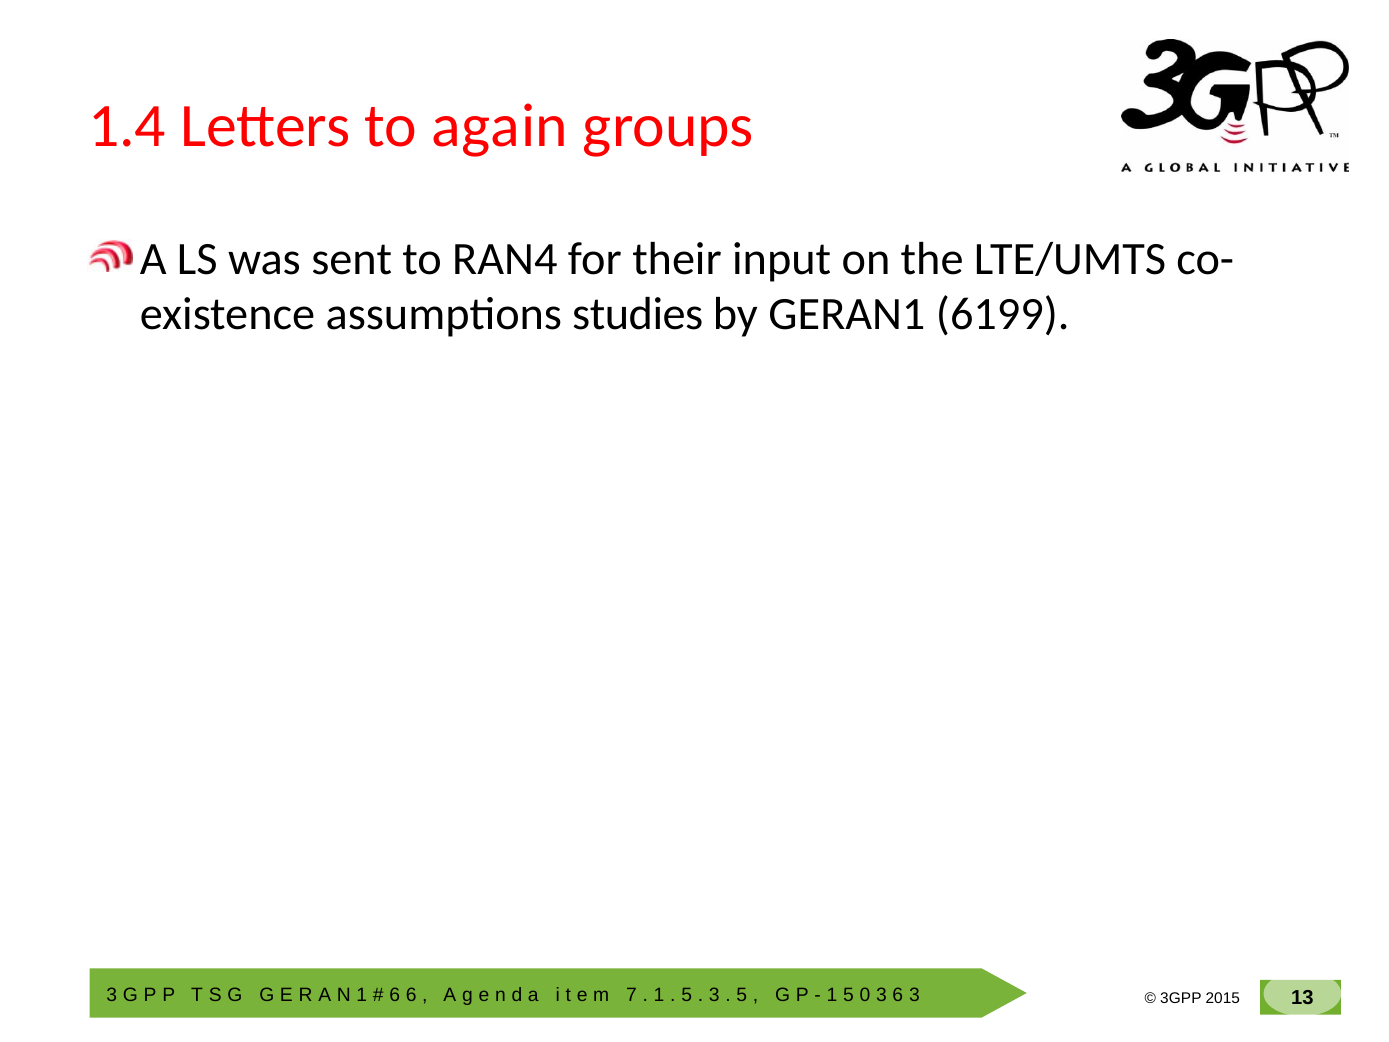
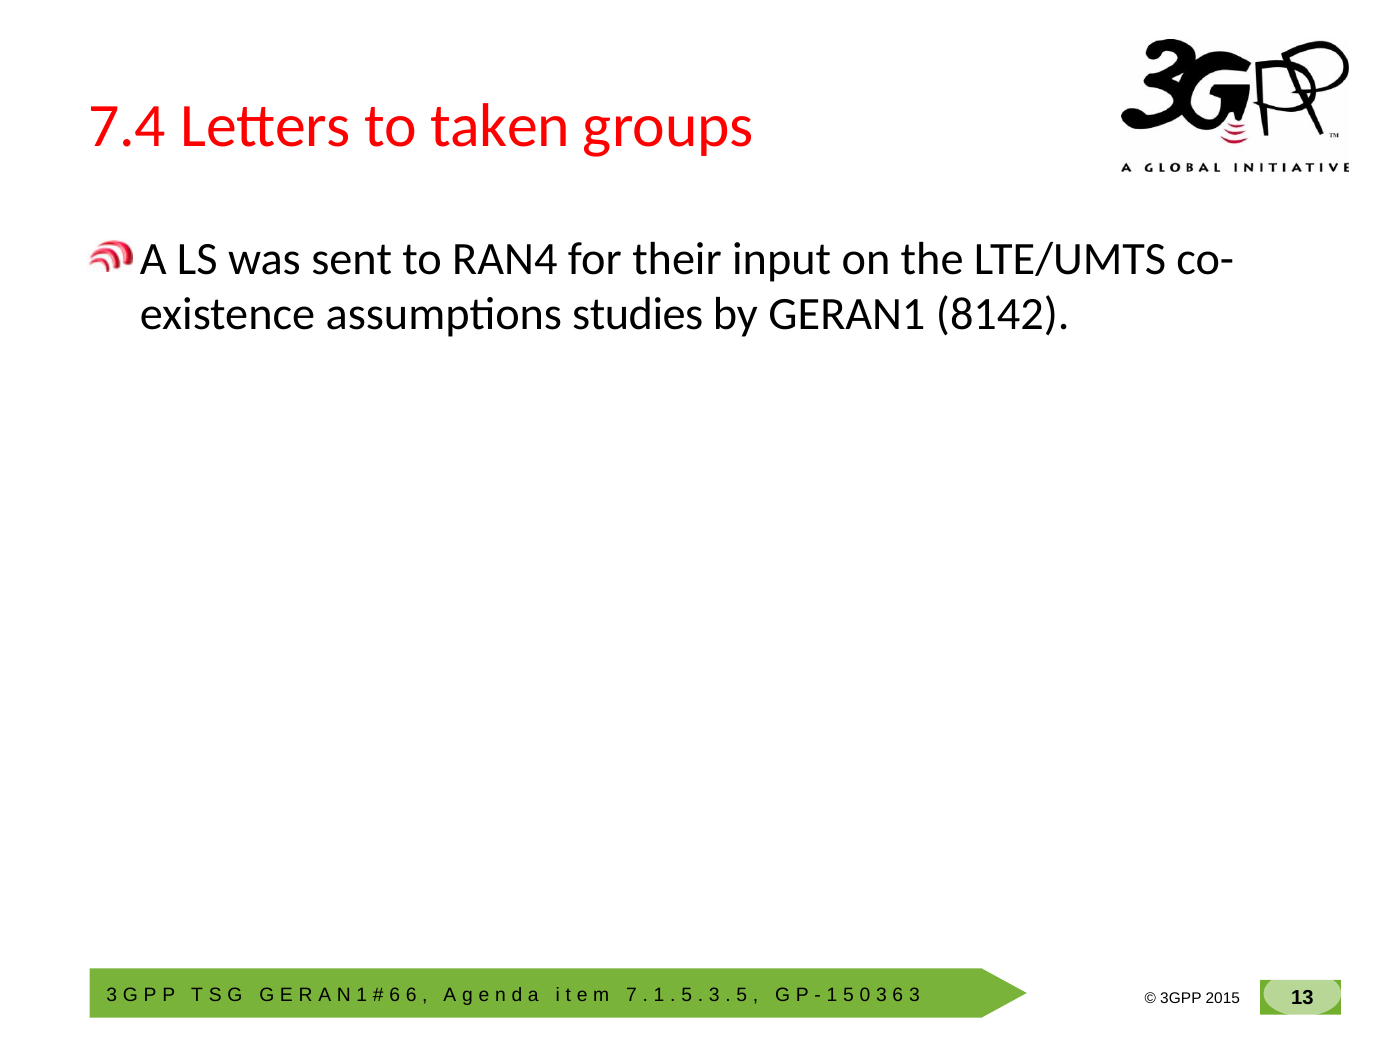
1.4: 1.4 -> 7.4
again: again -> taken
6199: 6199 -> 8142
